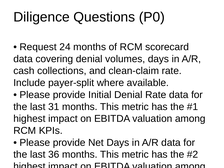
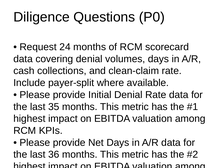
31: 31 -> 35
